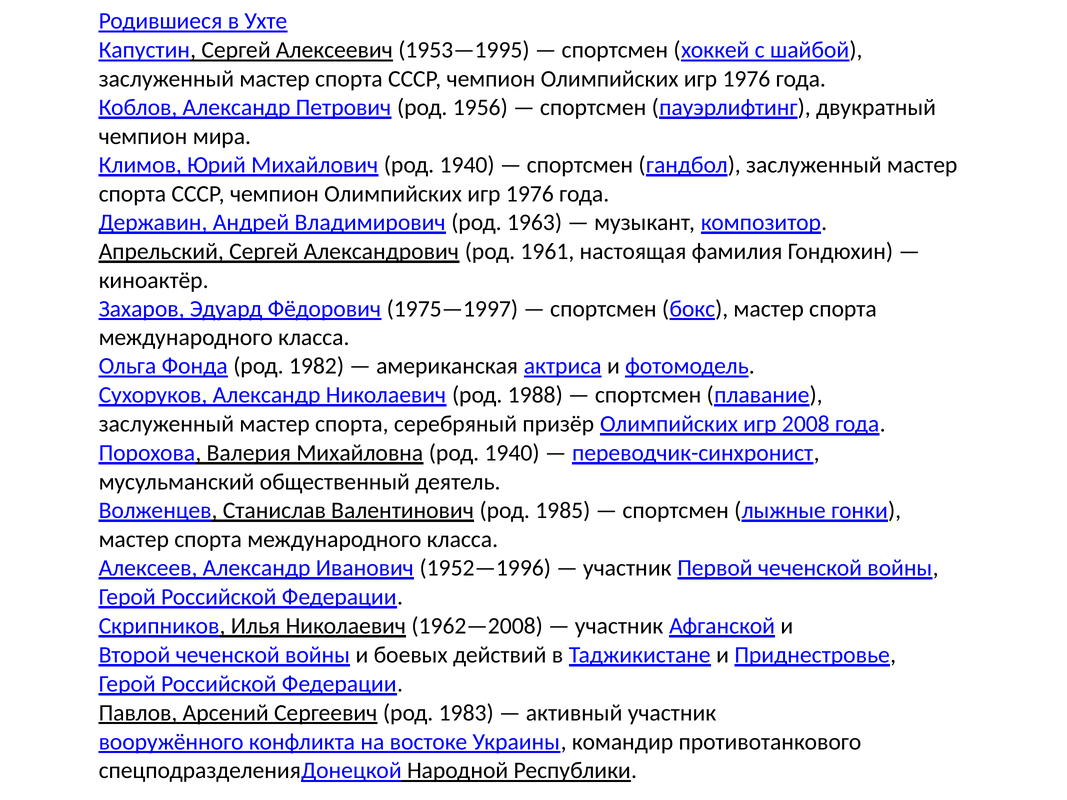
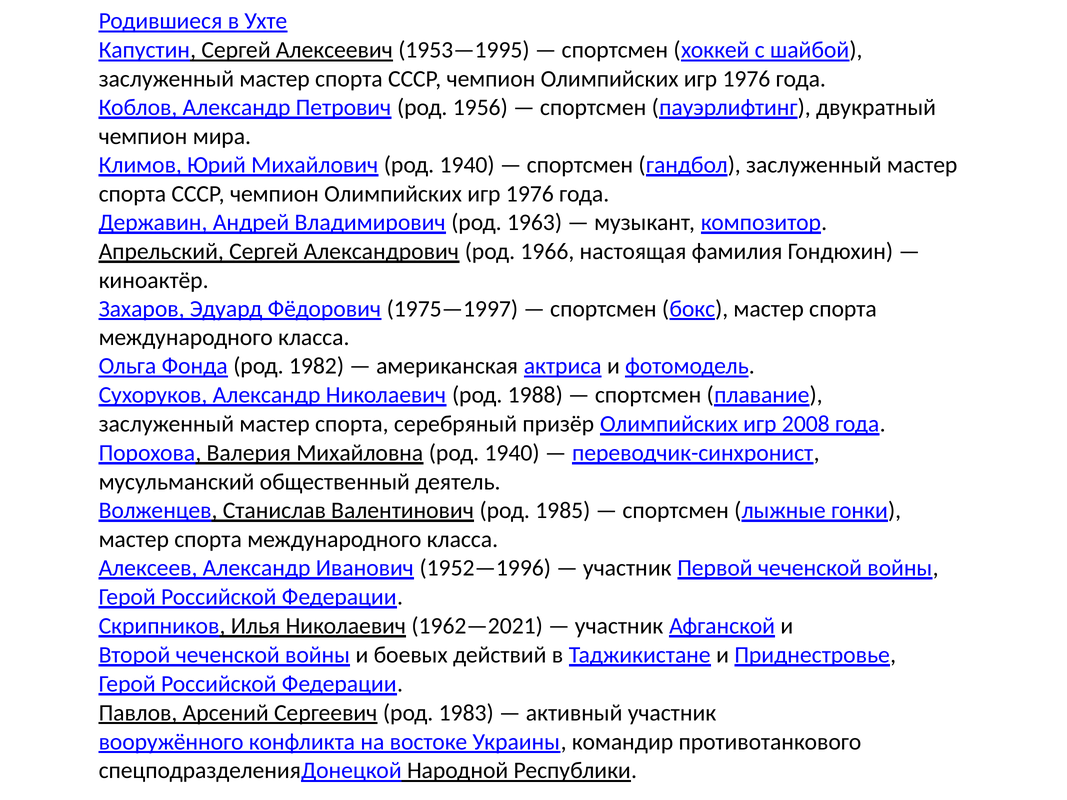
1961: 1961 -> 1966
1962—2008: 1962—2008 -> 1962—2021
